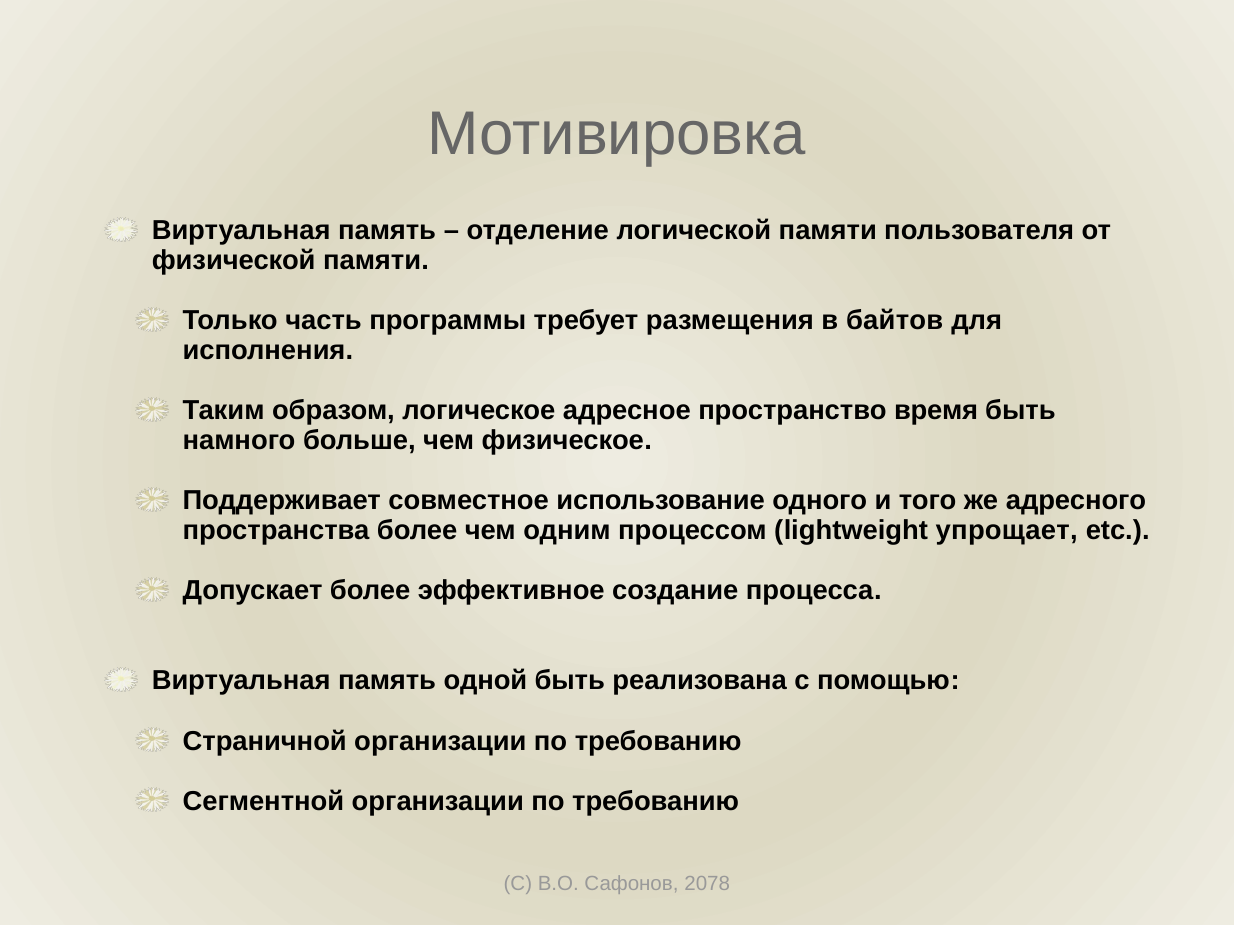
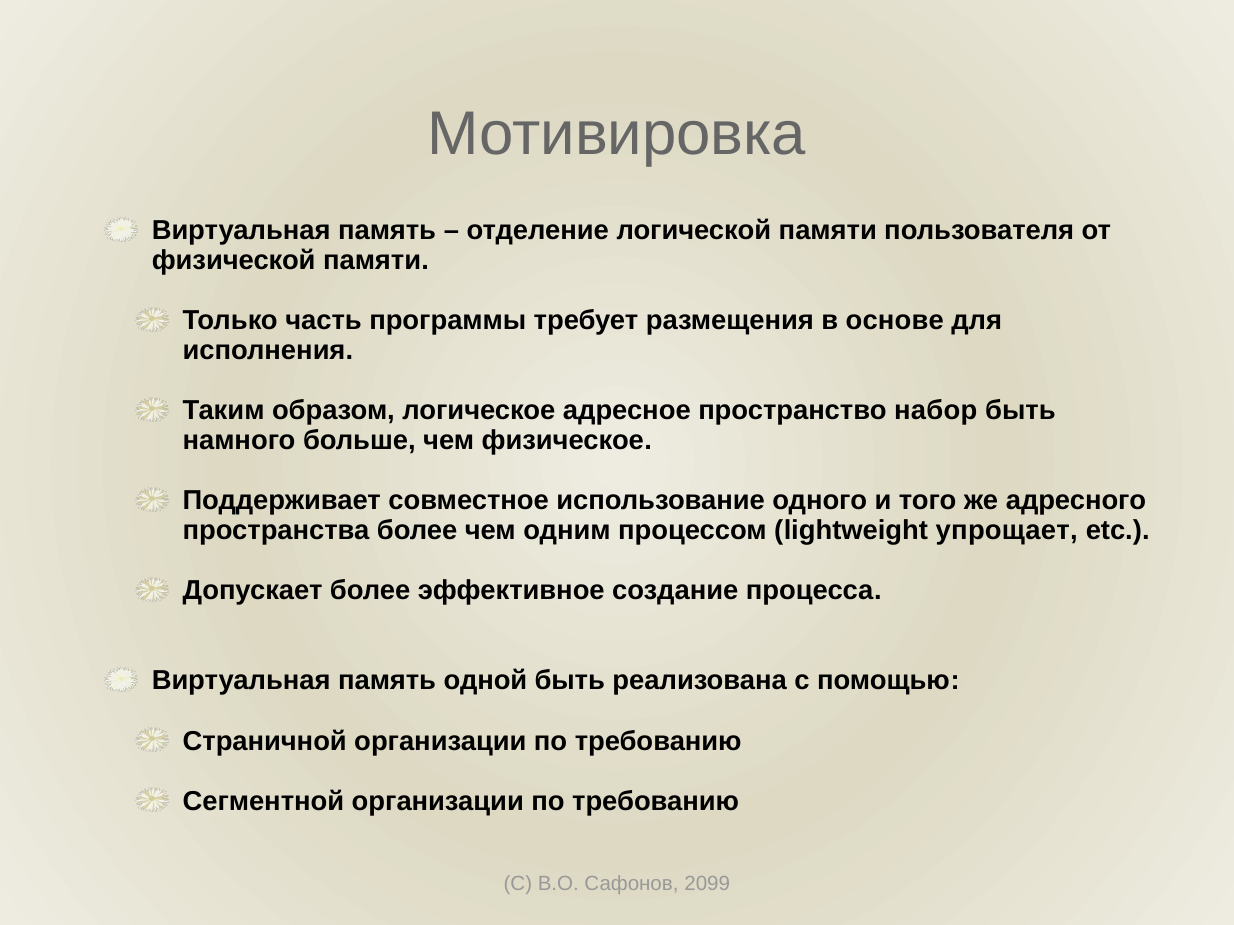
байтов: байтов -> основе
время: время -> набор
2078: 2078 -> 2099
